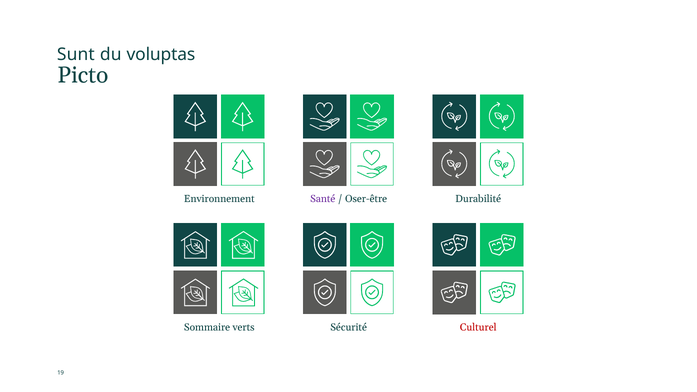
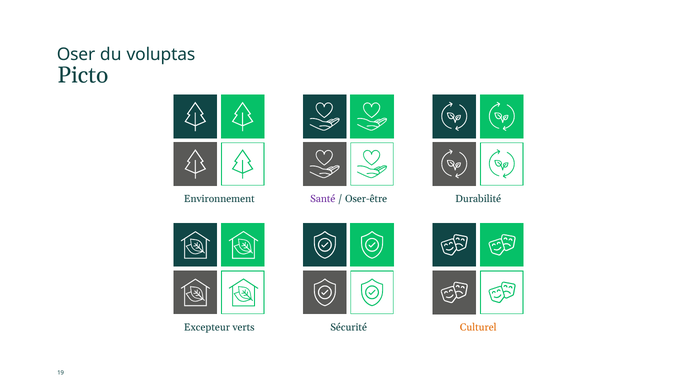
Sunt: Sunt -> Oser
Sommaire: Sommaire -> Excepteur
Culturel colour: red -> orange
